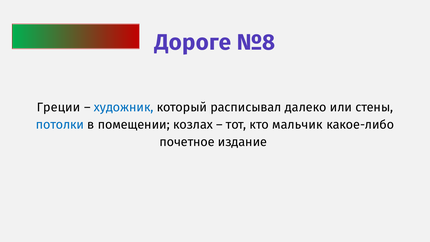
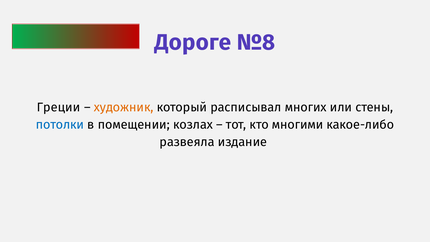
художник colour: blue -> orange
далеко: далеко -> многих
мальчик: мальчик -> многими
почетное: почетное -> развеяла
